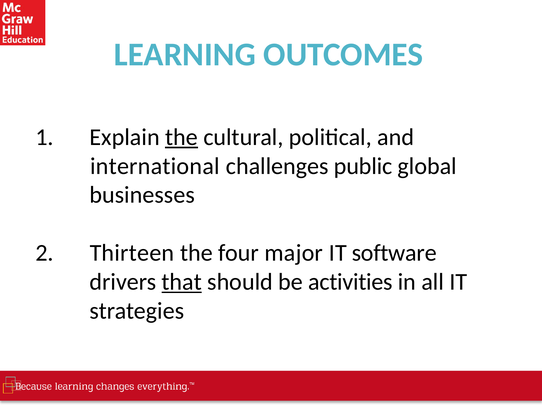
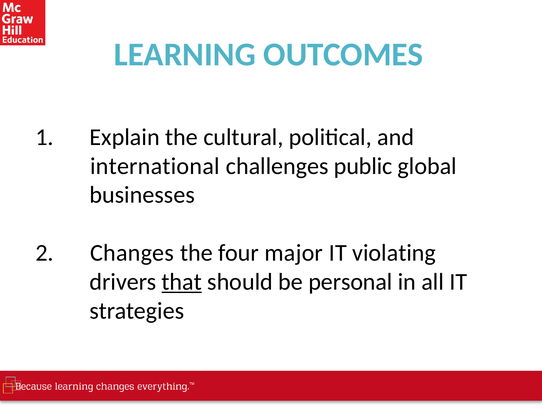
the at (182, 137) underline: present -> none
Thirteen: Thirteen -> Changes
software: software -> violating
activities: activities -> personal
